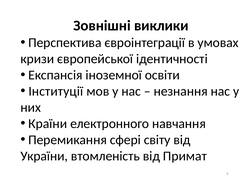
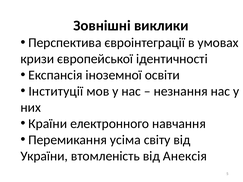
сфері: сфері -> усіма
Примат: Примат -> Анексія
